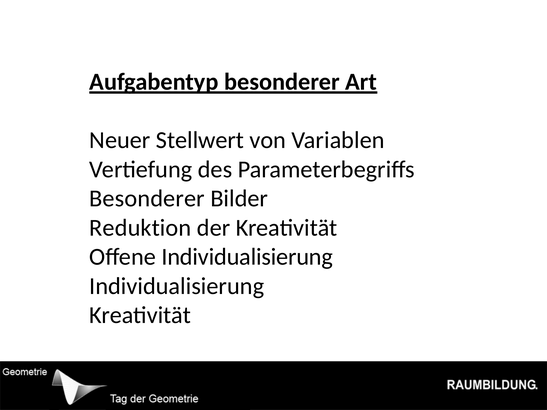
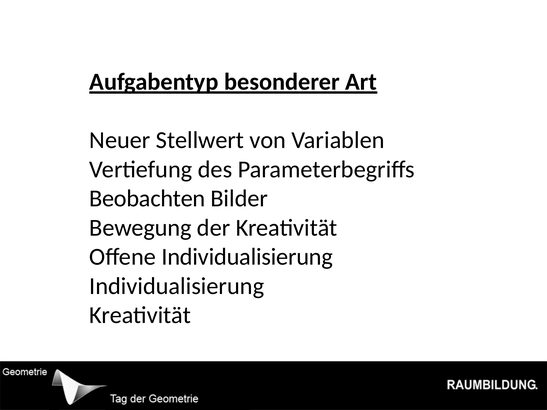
Besonderer at (147, 199): Besonderer -> Beobachten
Reduktion: Reduktion -> Bewegung
